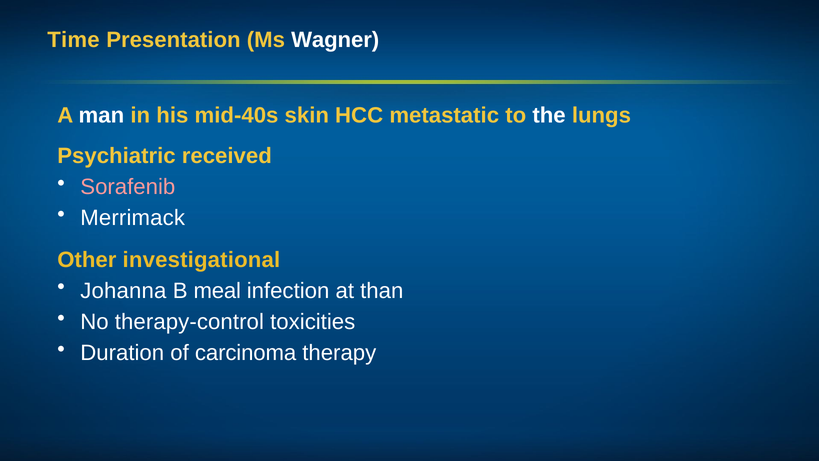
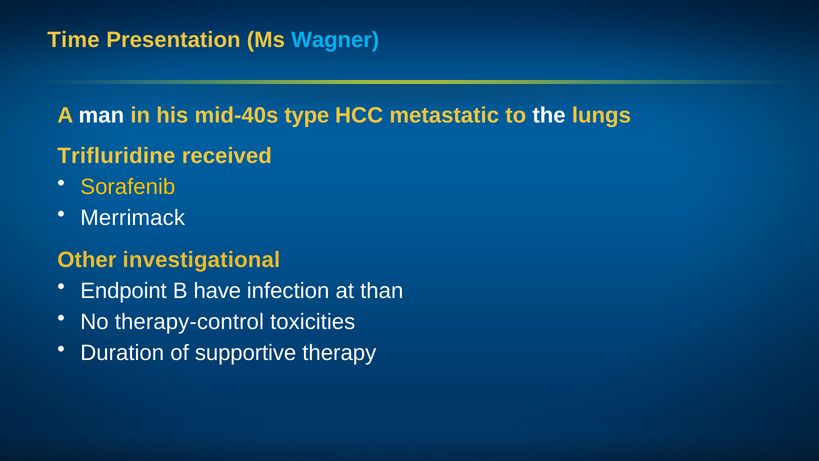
Wagner colour: white -> light blue
skin: skin -> type
Psychiatric: Psychiatric -> Trifluridine
Sorafenib colour: pink -> yellow
Johanna: Johanna -> Endpoint
meal: meal -> have
carcinoma: carcinoma -> supportive
